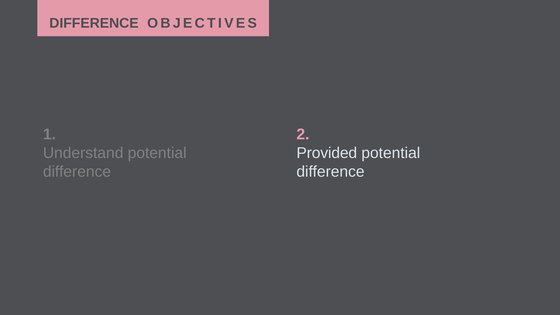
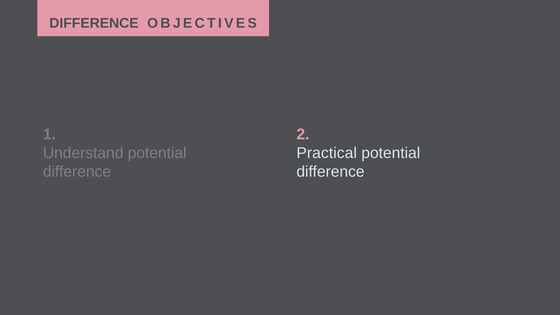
Provided: Provided -> Practical
